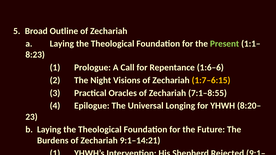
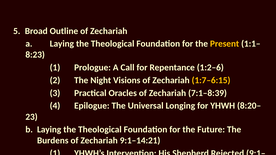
Present colour: light green -> yellow
1:6–6: 1:6–6 -> 1:2–6
7:1–8:55: 7:1–8:55 -> 7:1–8:39
